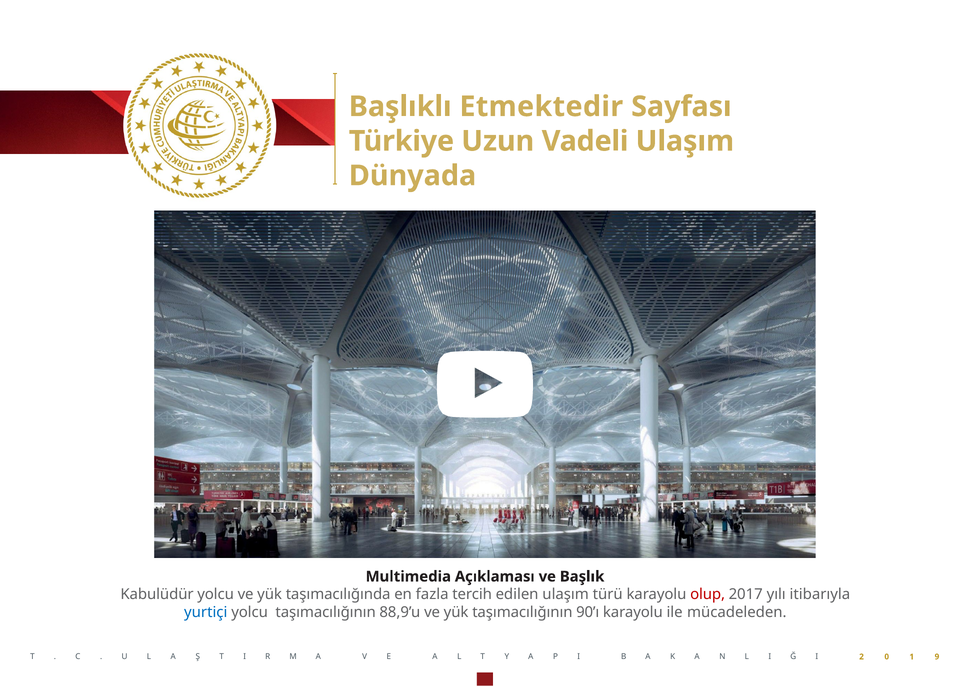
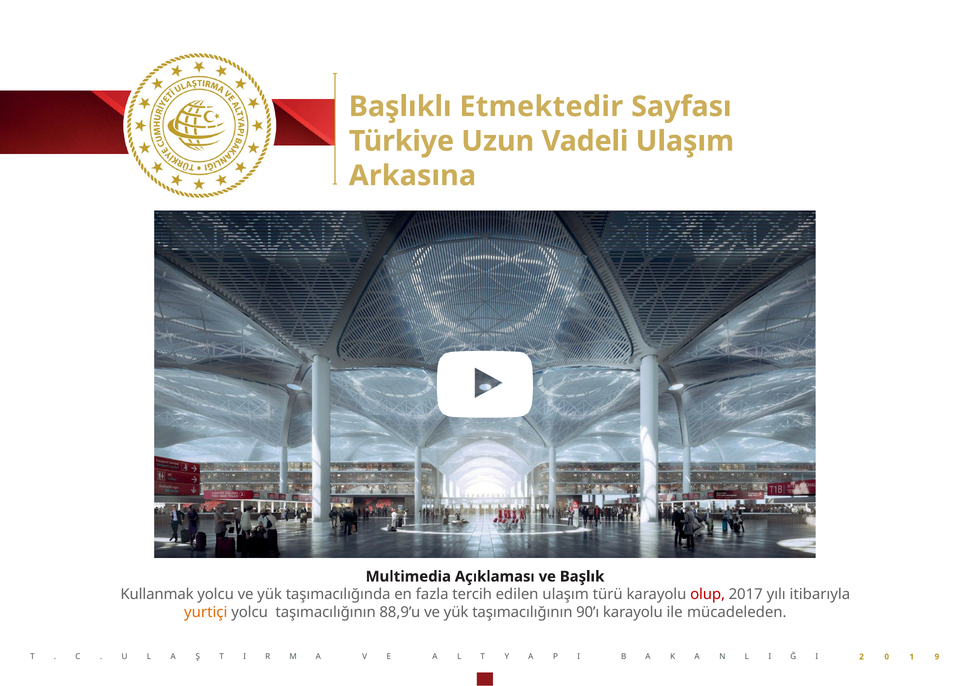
Dünyada: Dünyada -> Arkasına
Kabulüdür: Kabulüdür -> Kullanmak
yurtiçi colour: blue -> orange
